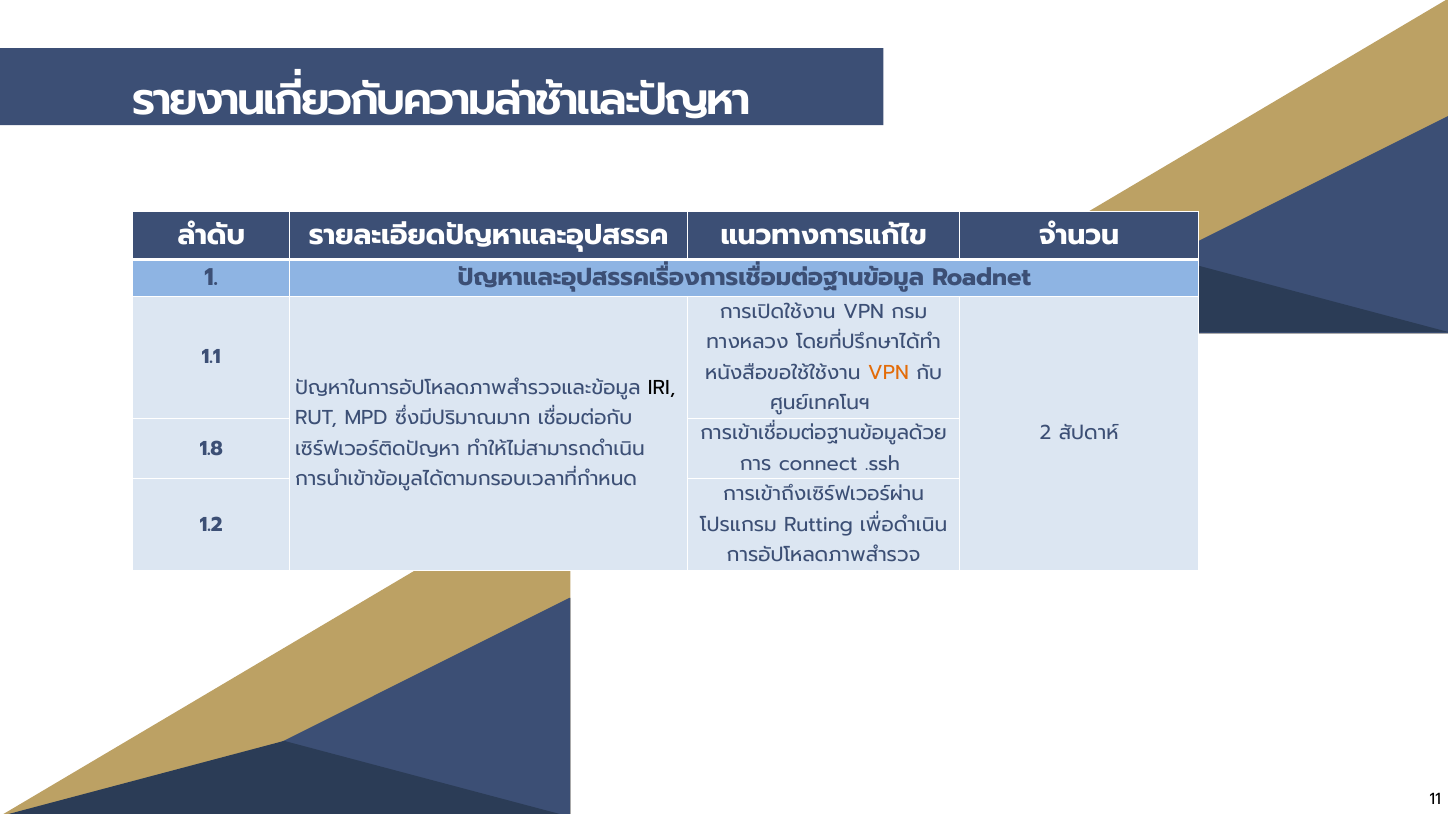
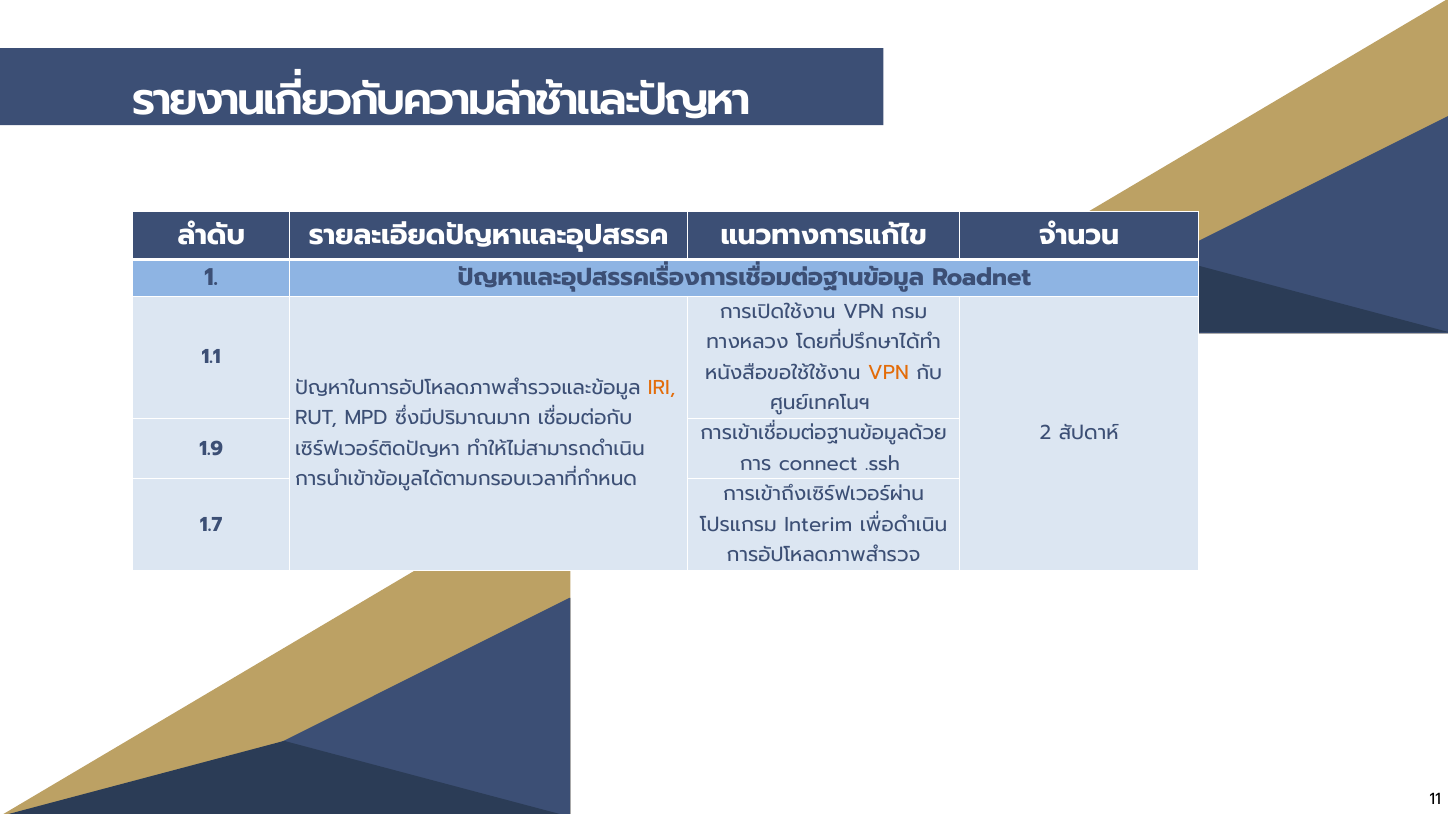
IRI colour: black -> orange
1.8: 1.8 -> 1.9
1.2: 1.2 -> 1.7
Rutting: Rutting -> Interim
